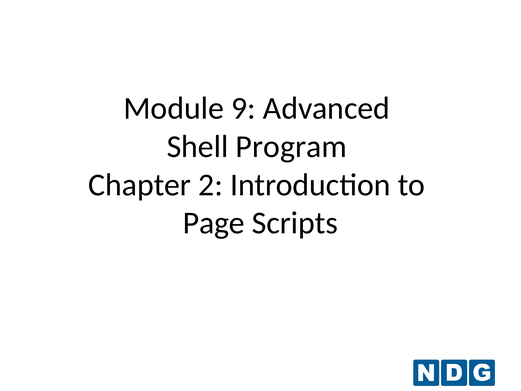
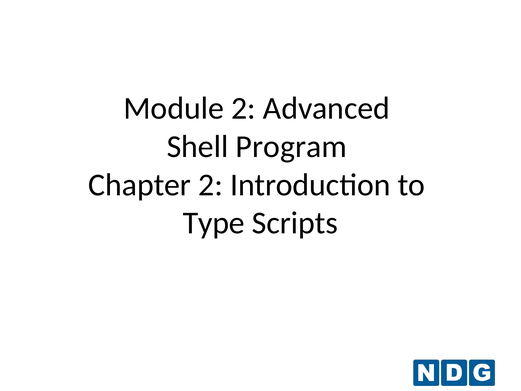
Module 9: 9 -> 2
Page: Page -> Type
